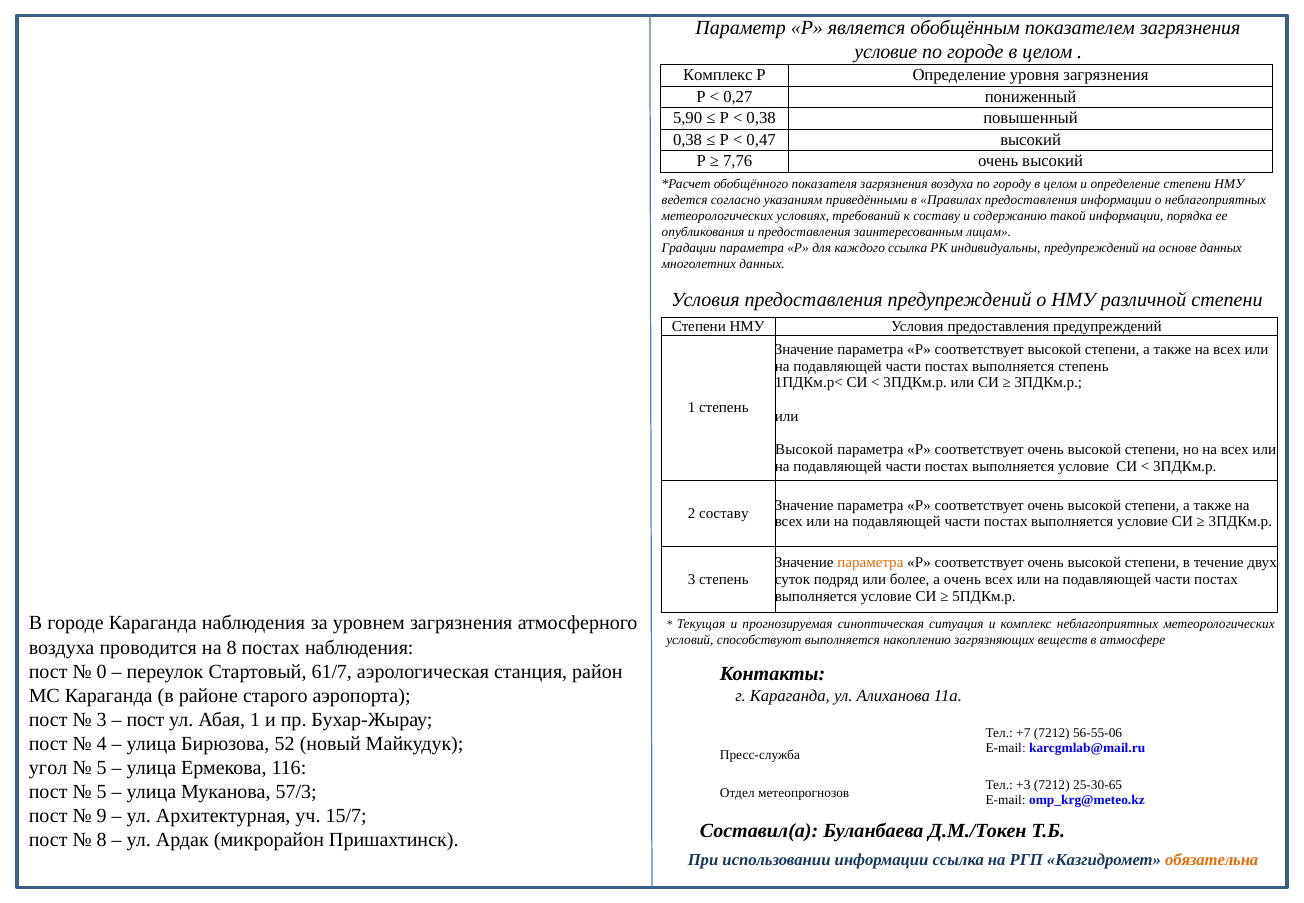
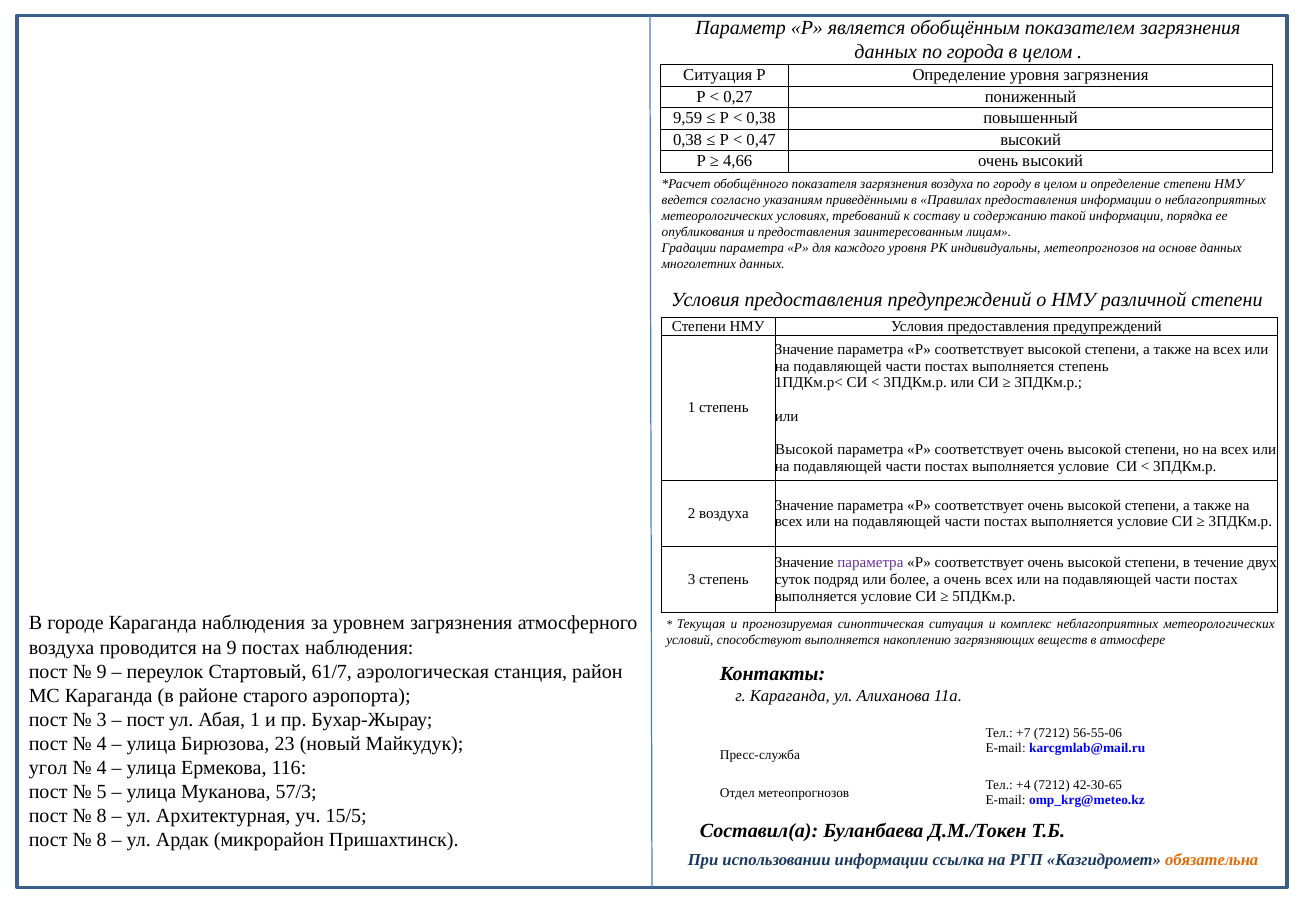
условие at (886, 52): условие -> данных
по городе: городе -> города
Комплекс at (718, 75): Комплекс -> Ситуация
5,90: 5,90 -> 9,59
7,76: 7,76 -> 4,66
каждого ссылка: ссылка -> уровня
индивидуальны предупреждений: предупреждений -> метеопрогнозов
2 составу: составу -> воздуха
параметра at (870, 563) colour: orange -> purple
на 8: 8 -> 9
0 at (102, 671): 0 -> 9
52: 52 -> 23
5 at (102, 768): 5 -> 4
+3: +3 -> +4
25-30-65: 25-30-65 -> 42-30-65
9 at (102, 816): 9 -> 8
15/7: 15/7 -> 15/5
